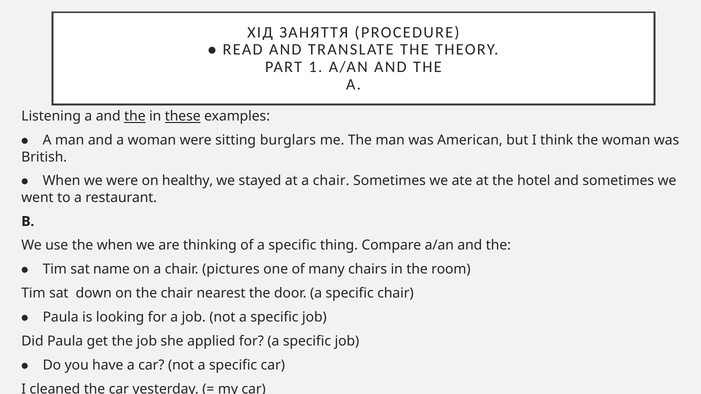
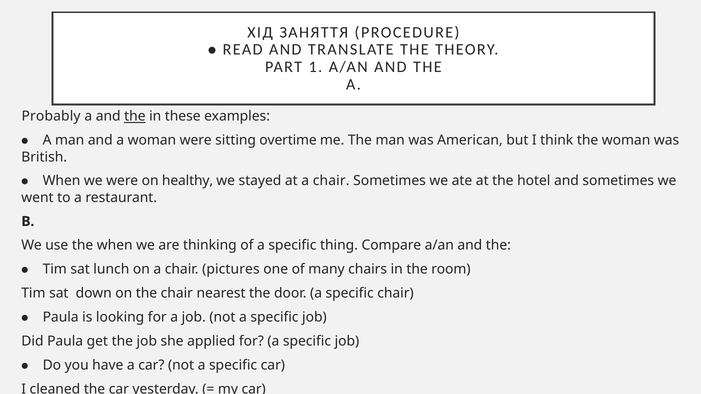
Listening: Listening -> Probably
these underline: present -> none
burglars: burglars -> overtime
name: name -> lunch
